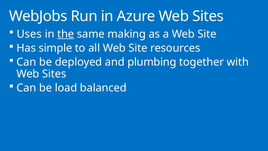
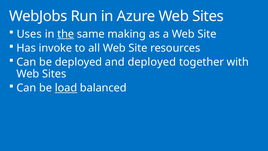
simple: simple -> invoke
and plumbing: plumbing -> deployed
load underline: none -> present
